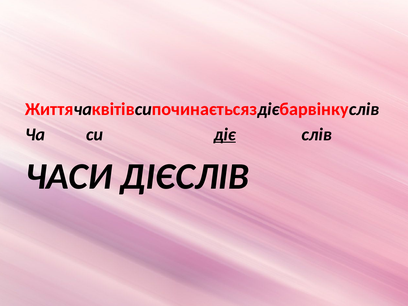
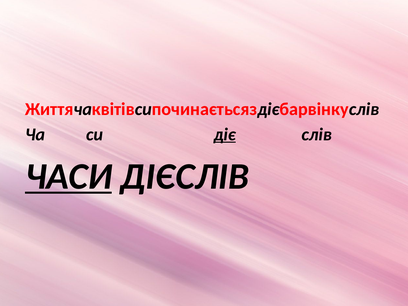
ЧАСИ underline: none -> present
